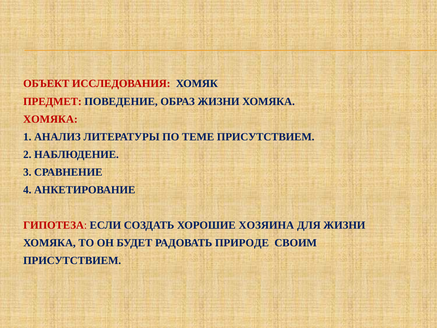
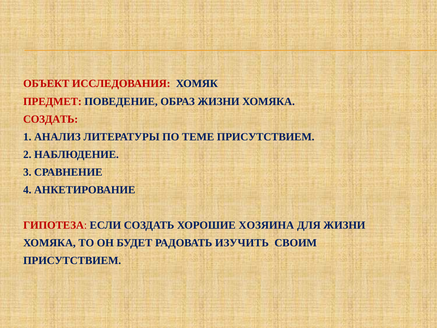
ХОМЯКА at (50, 119): ХОМЯКА -> СОЗДАТЬ
ПРИРОДЕ: ПРИРОДЕ -> ИЗУЧИТЬ
